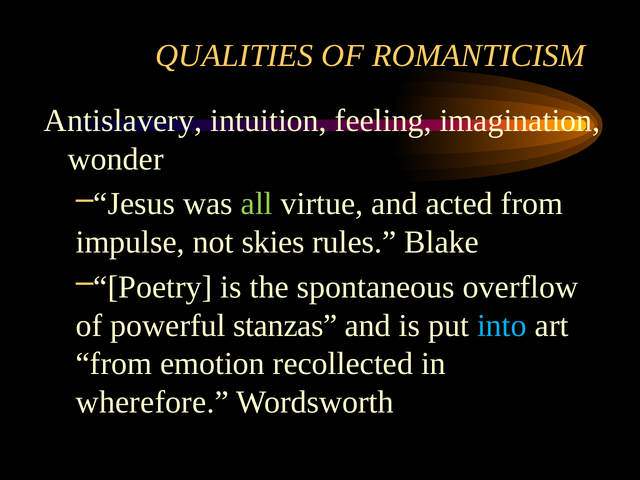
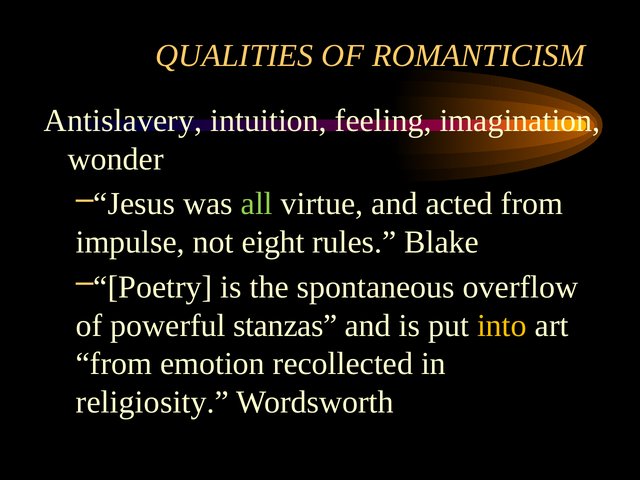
skies: skies -> eight
into colour: light blue -> yellow
wherefore: wherefore -> religiosity
